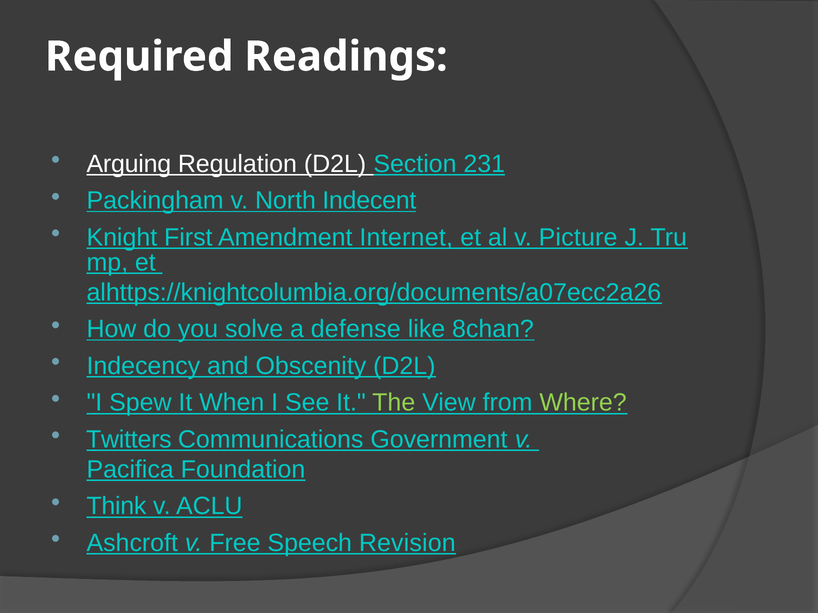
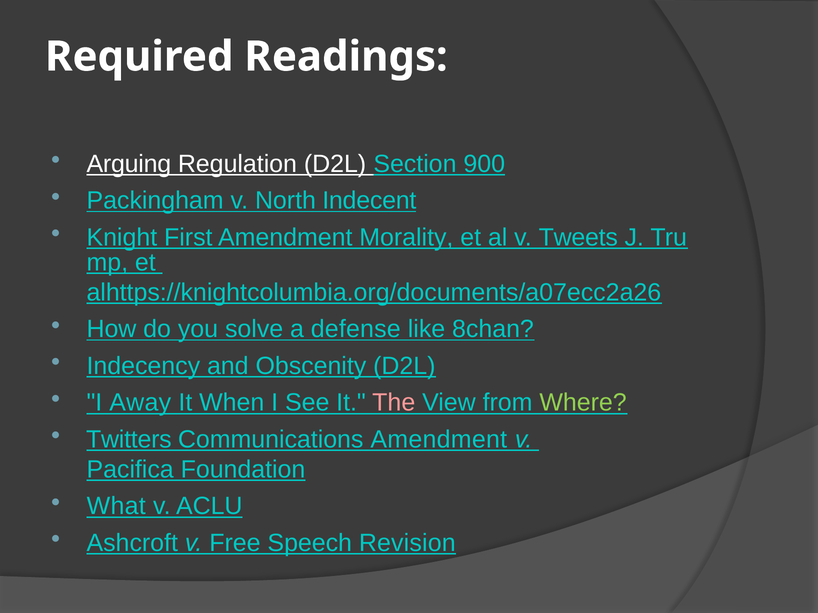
231: 231 -> 900
Internet: Internet -> Morality
Picture: Picture -> Tweets
Spew: Spew -> Away
The colour: light green -> pink
Communications Government: Government -> Amendment
Think: Think -> What
